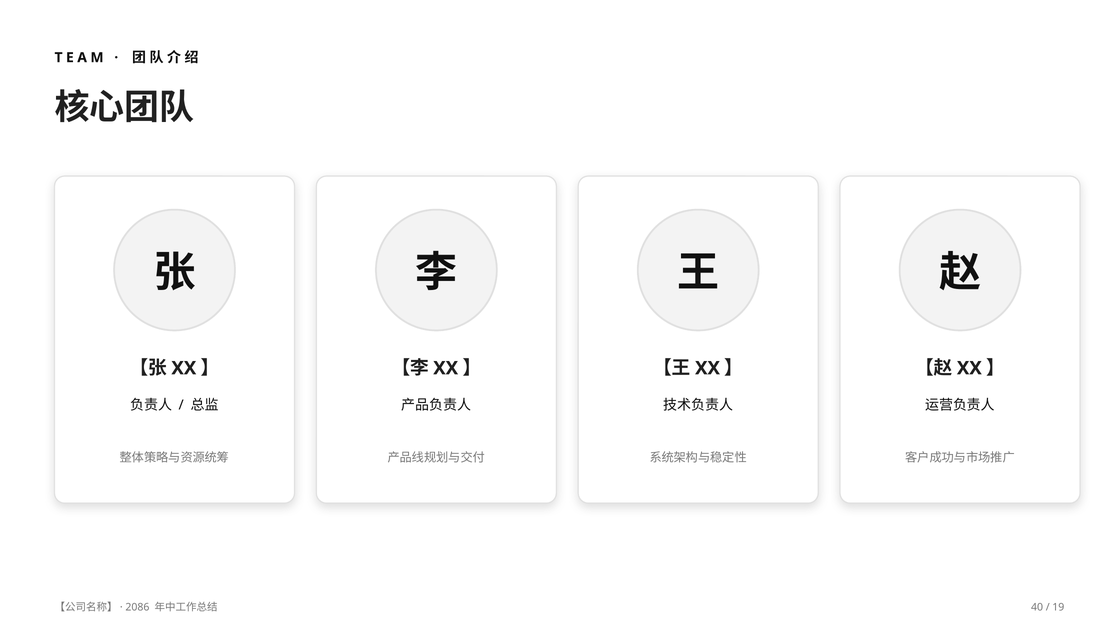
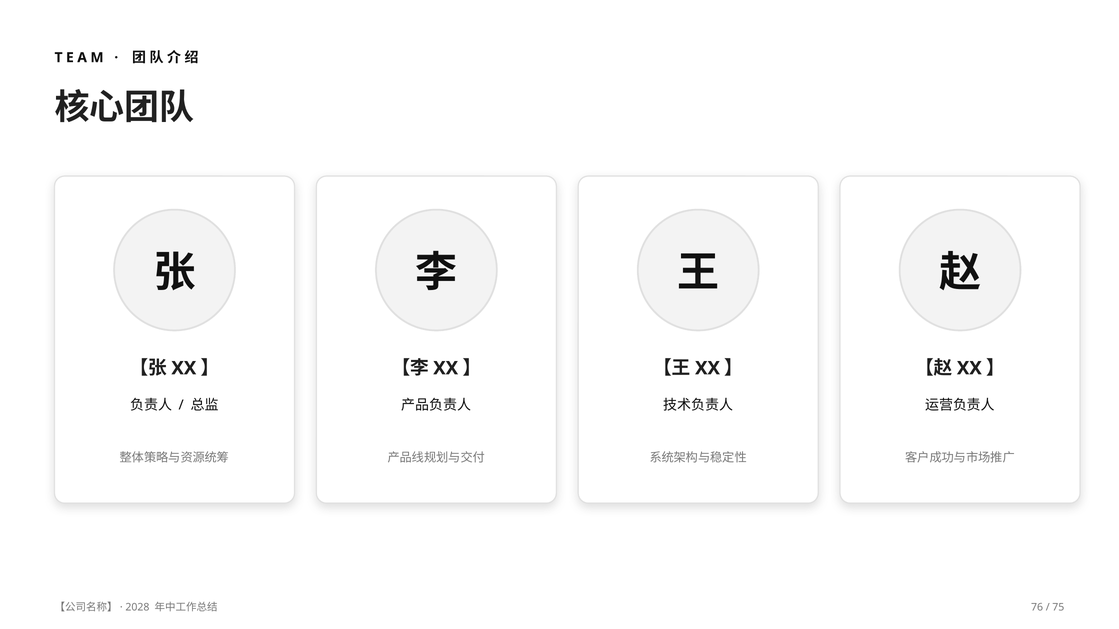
2086: 2086 -> 2028
40: 40 -> 76
19: 19 -> 75
